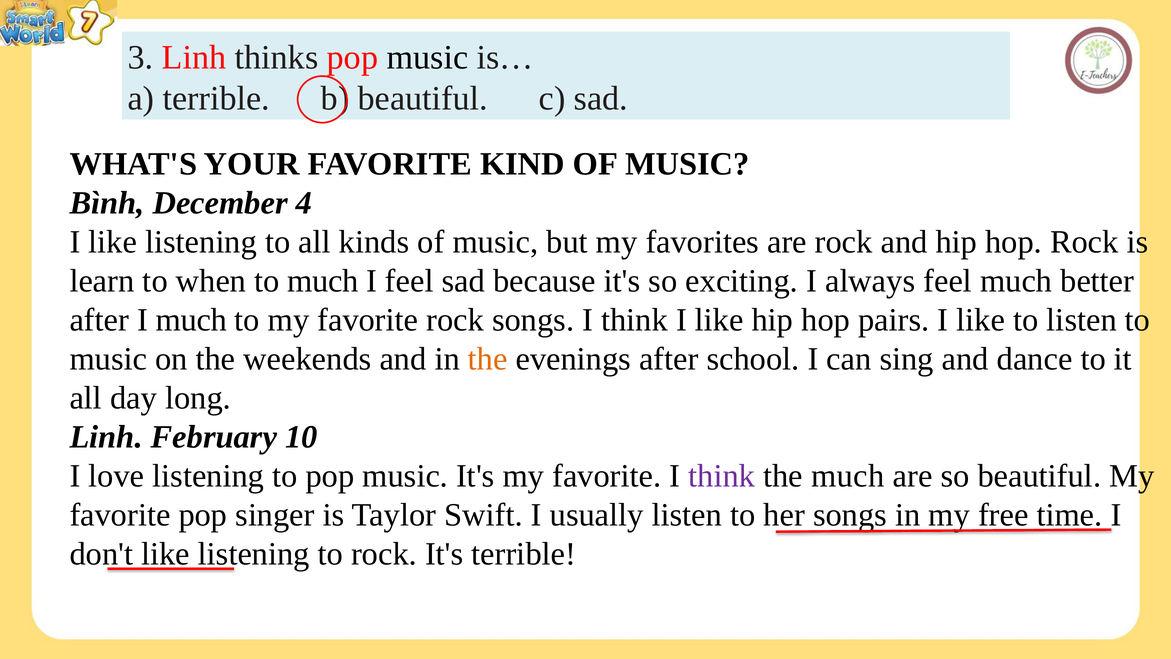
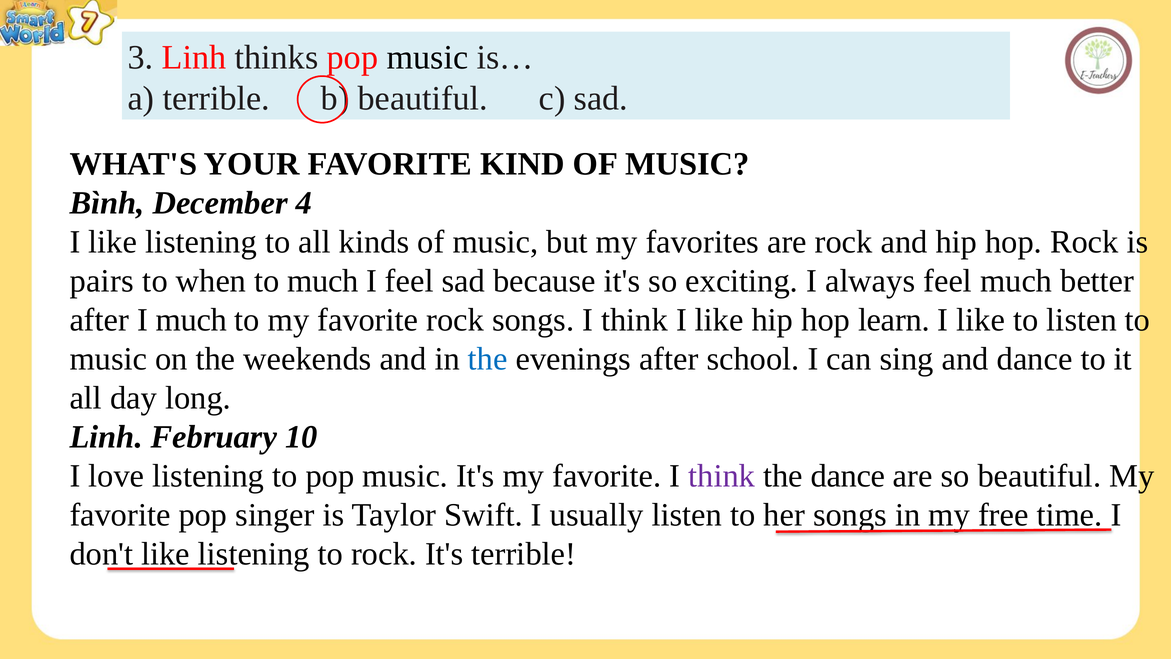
learn: learn -> pairs
pairs: pairs -> learn
the at (488, 359) colour: orange -> blue
the much: much -> dance
